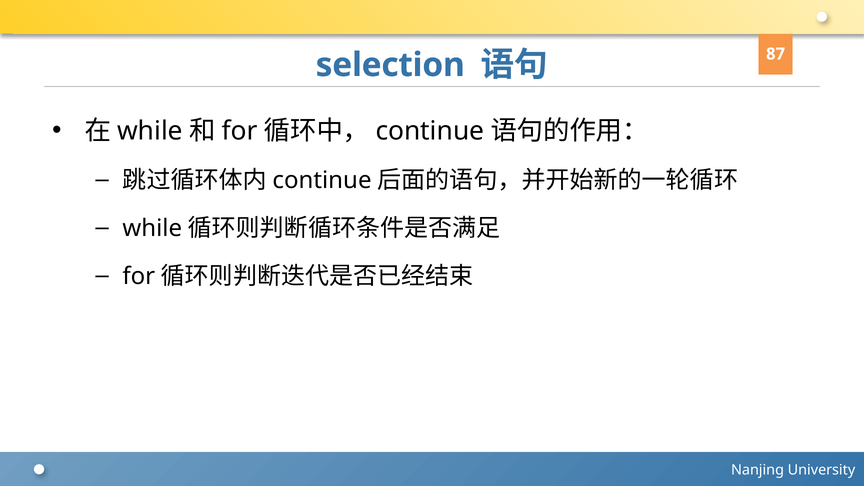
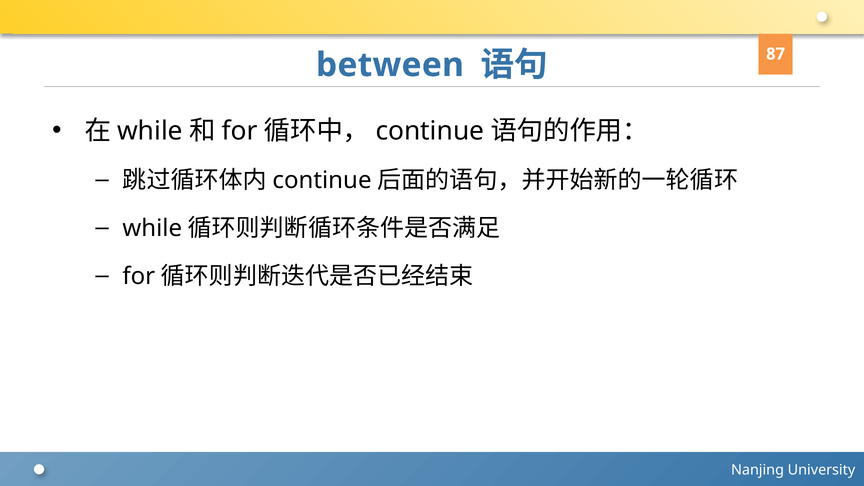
selection: selection -> between
